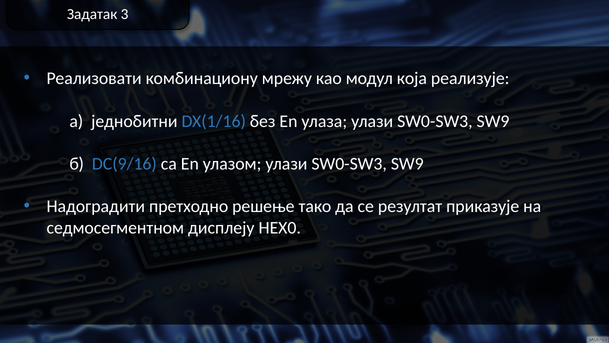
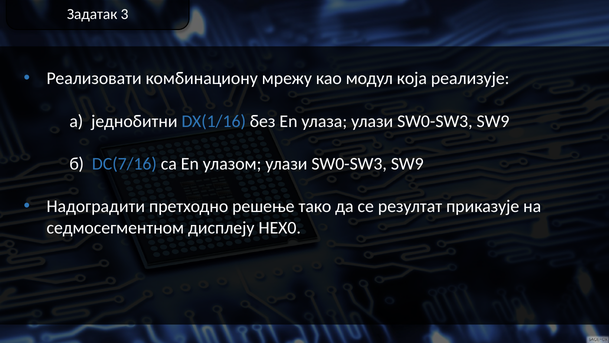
DC(9/16: DC(9/16 -> DC(7/16
